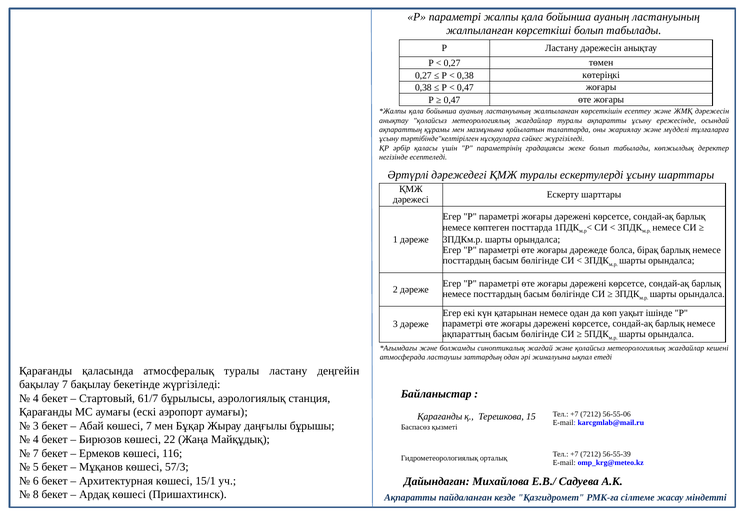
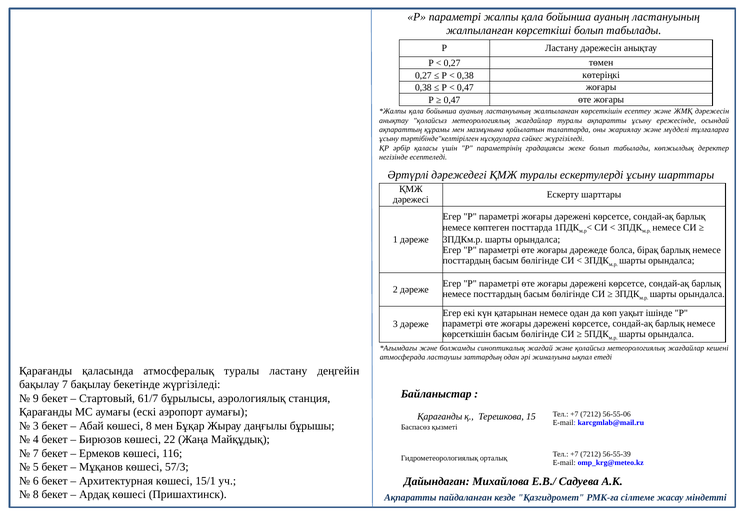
ақпараттың at (467, 334): ақпараттың -> көрсеткішін
4 at (36, 398): 4 -> 9
көшесі 7: 7 -> 8
